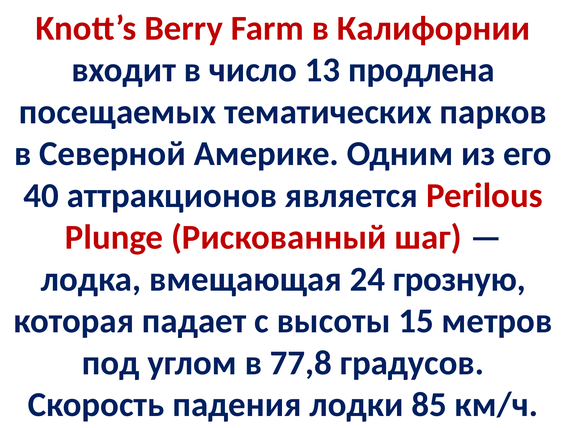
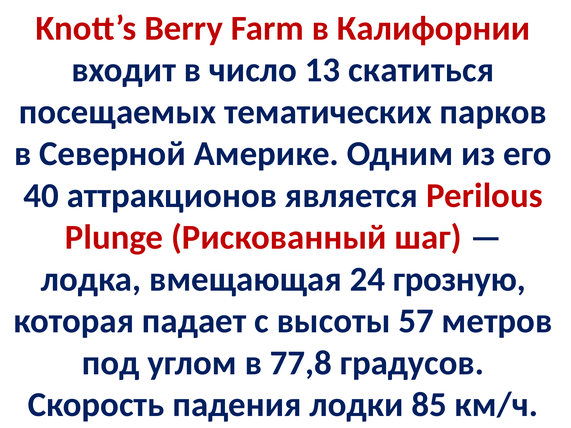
продлена: продлена -> скатиться
15: 15 -> 57
